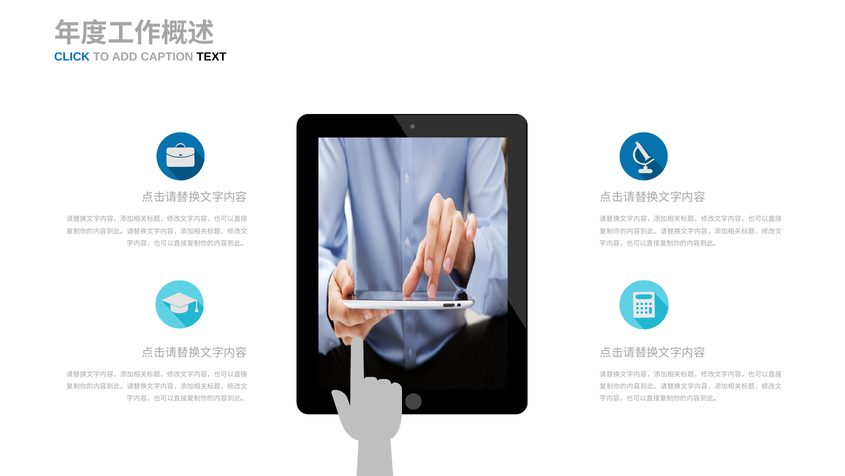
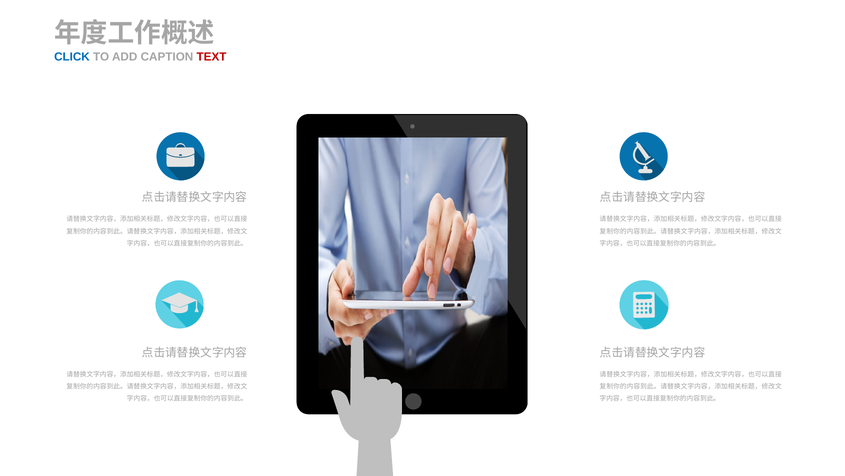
TEXT colour: black -> red
